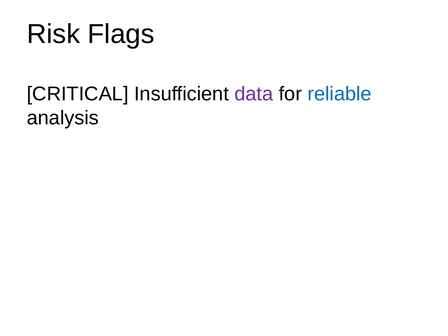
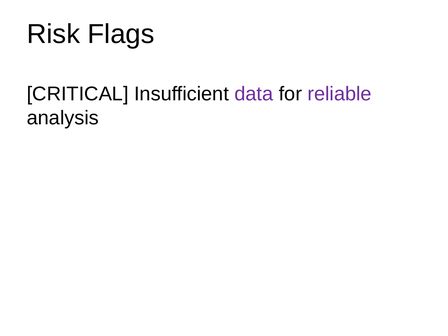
reliable colour: blue -> purple
